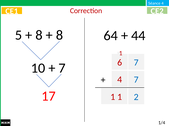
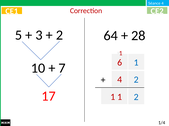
8 at (39, 35): 8 -> 3
8 at (59, 35): 8 -> 2
44: 44 -> 28
6 7: 7 -> 1
4 7: 7 -> 2
